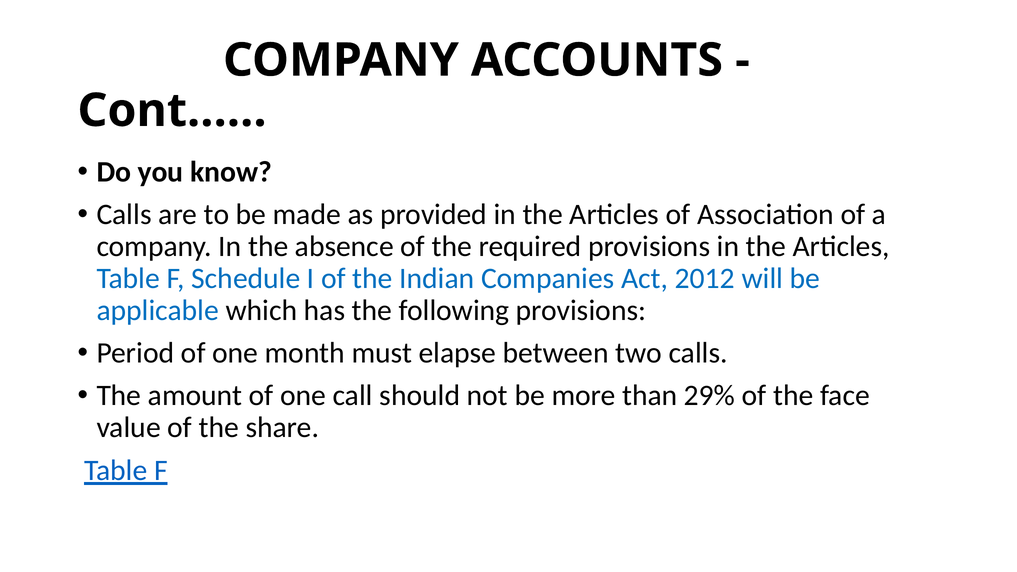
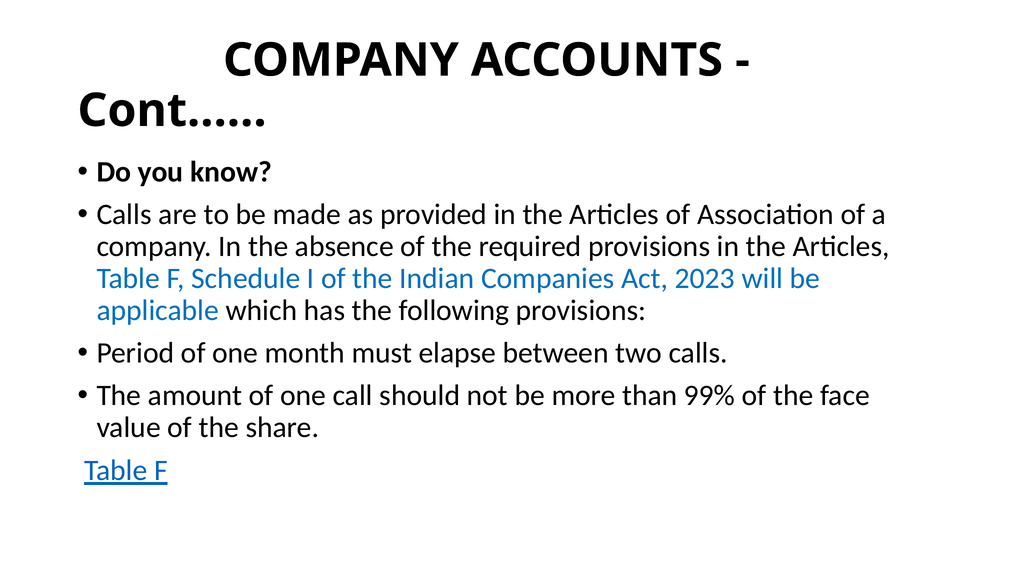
2012: 2012 -> 2023
29%: 29% -> 99%
